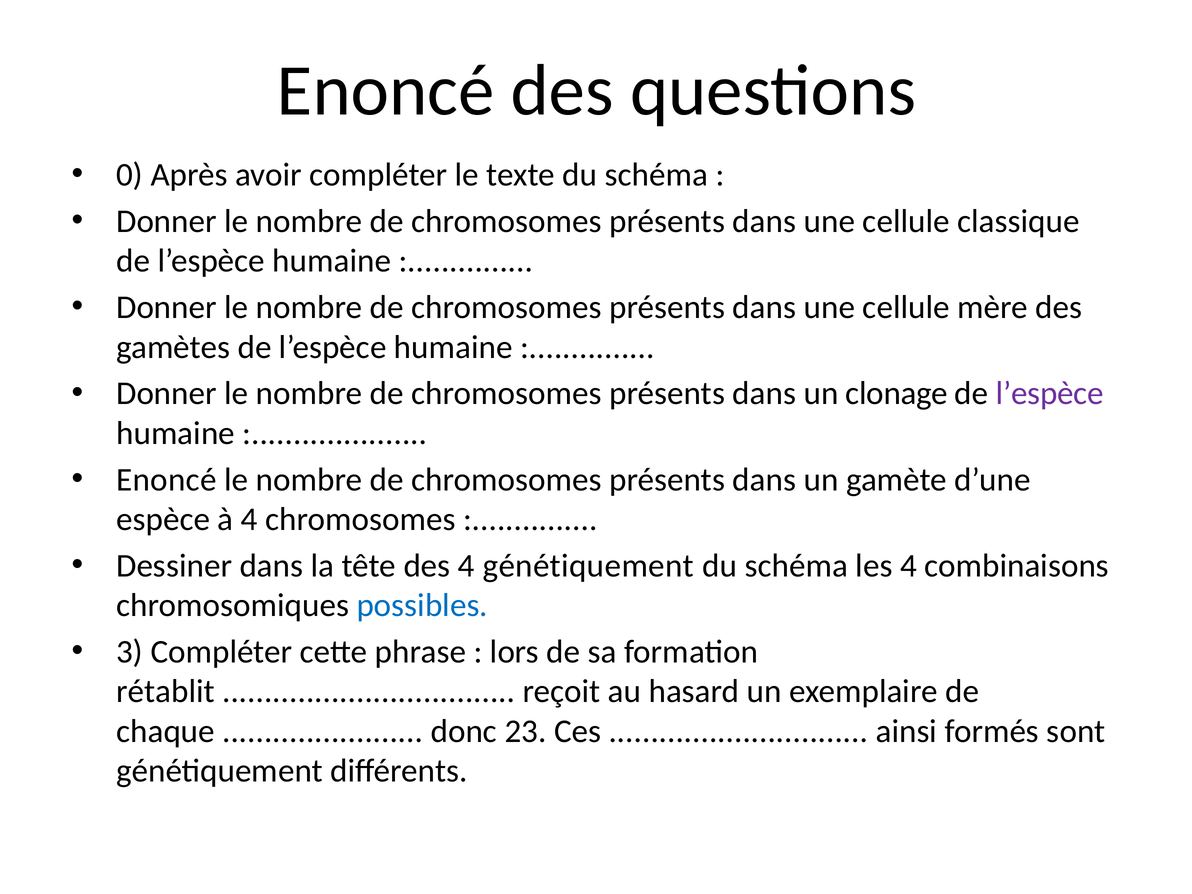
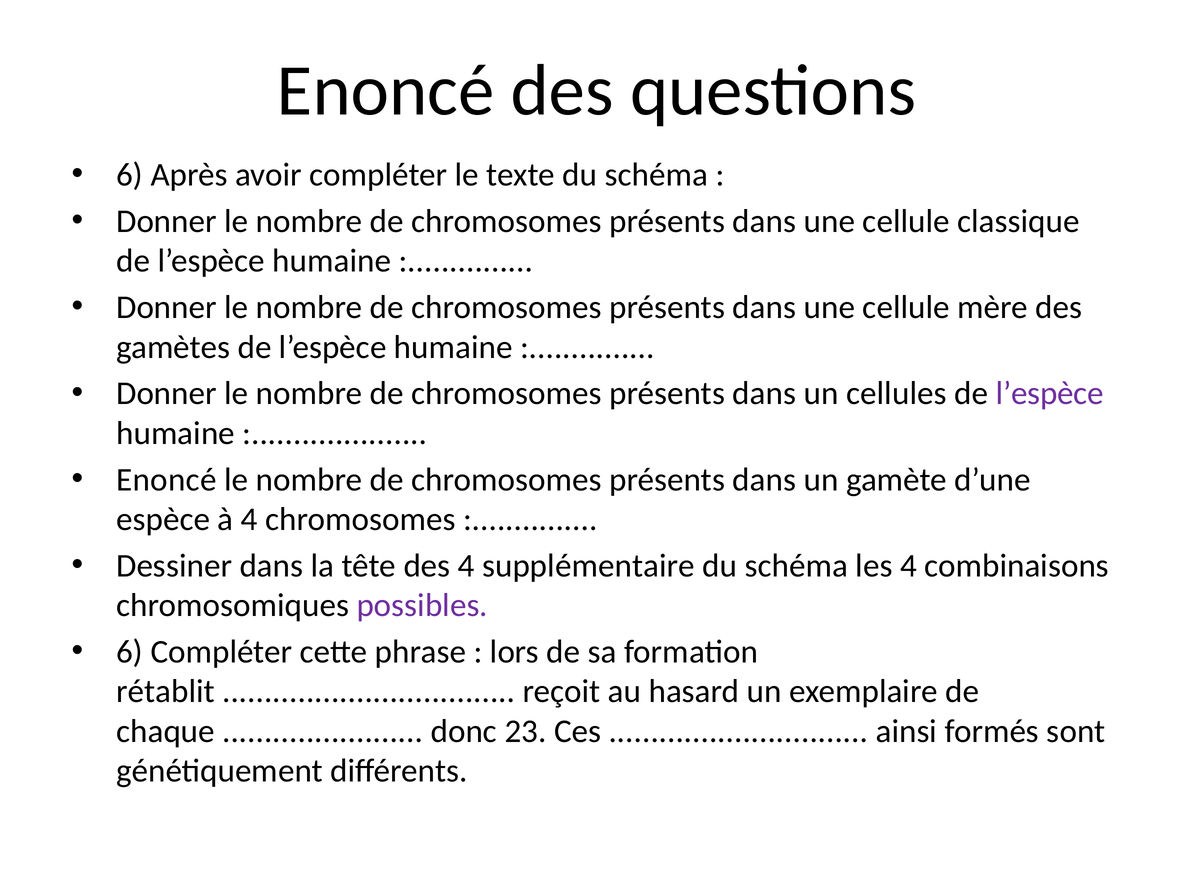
0 at (130, 175): 0 -> 6
clonage: clonage -> cellules
4 génétiquement: génétiquement -> supplémentaire
possibles colour: blue -> purple
3 at (130, 652): 3 -> 6
